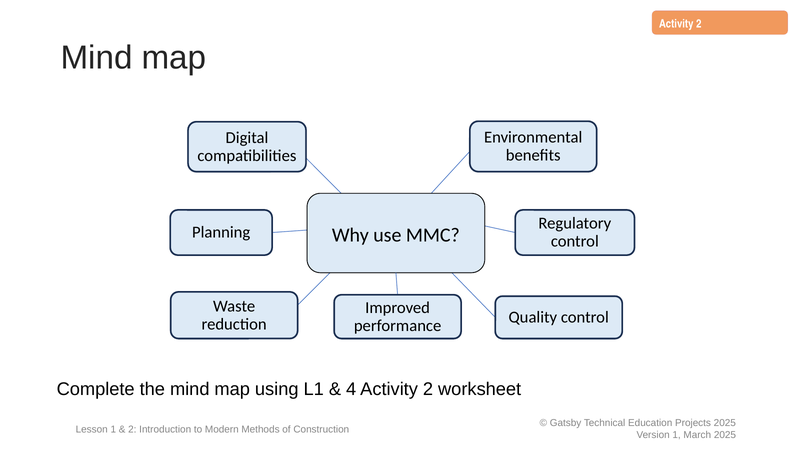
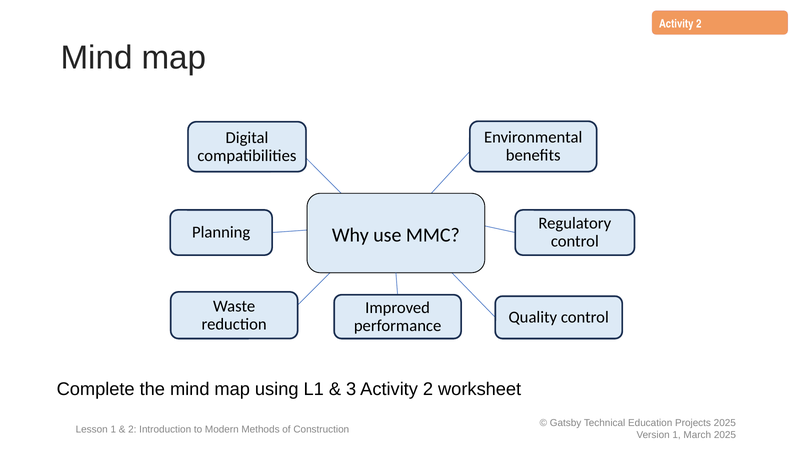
4: 4 -> 3
